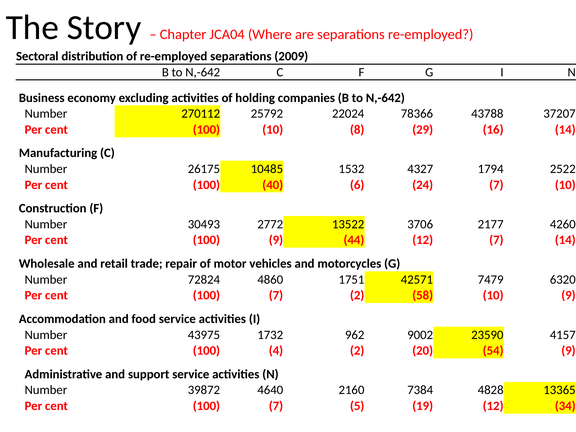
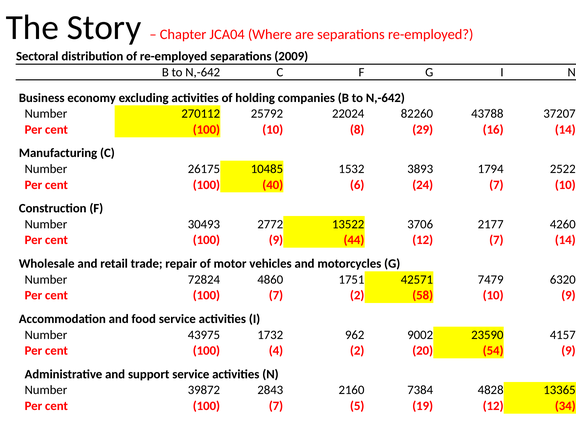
78366: 78366 -> 82260
4327: 4327 -> 3893
4640: 4640 -> 2843
